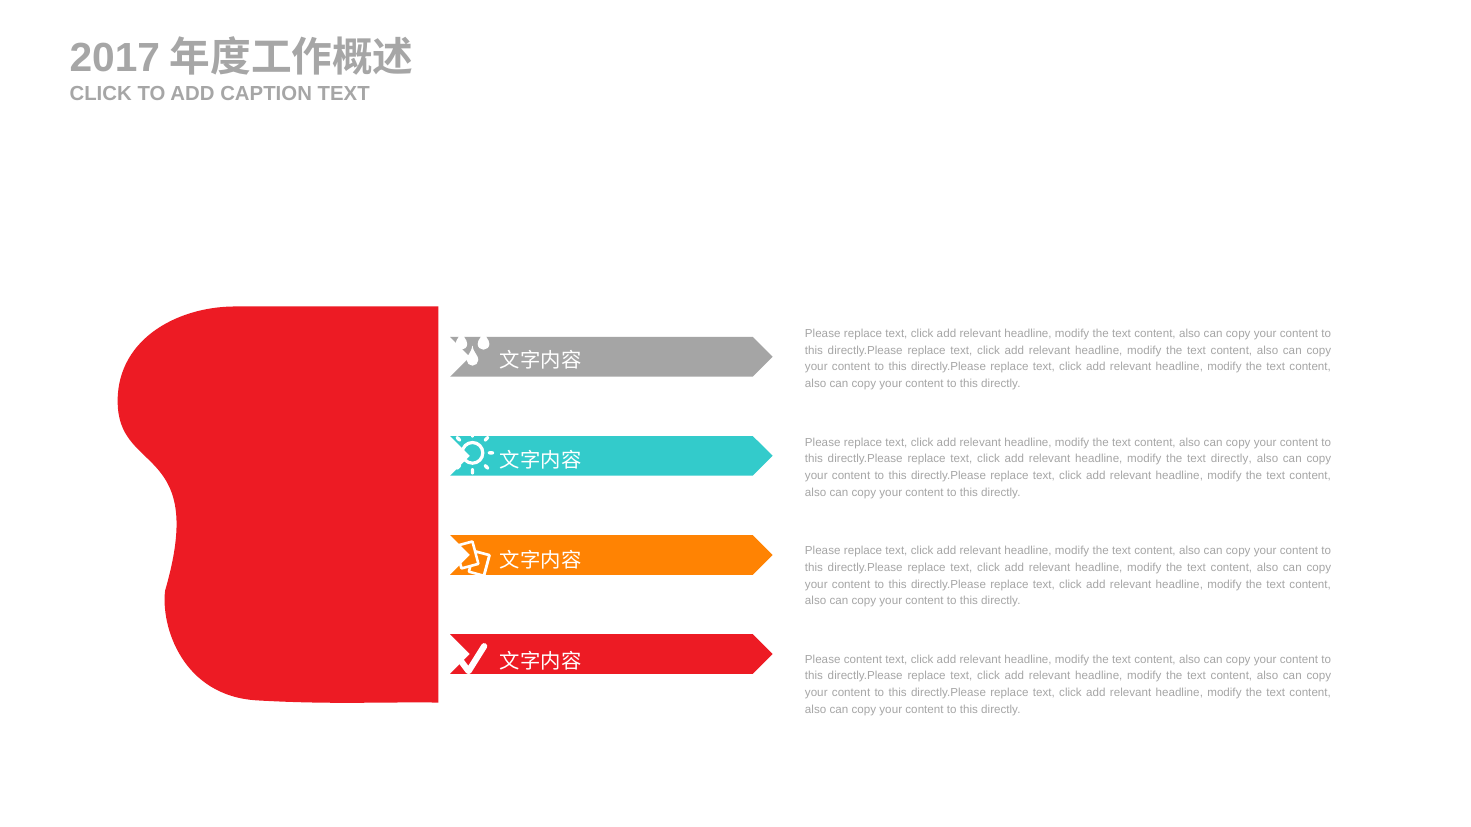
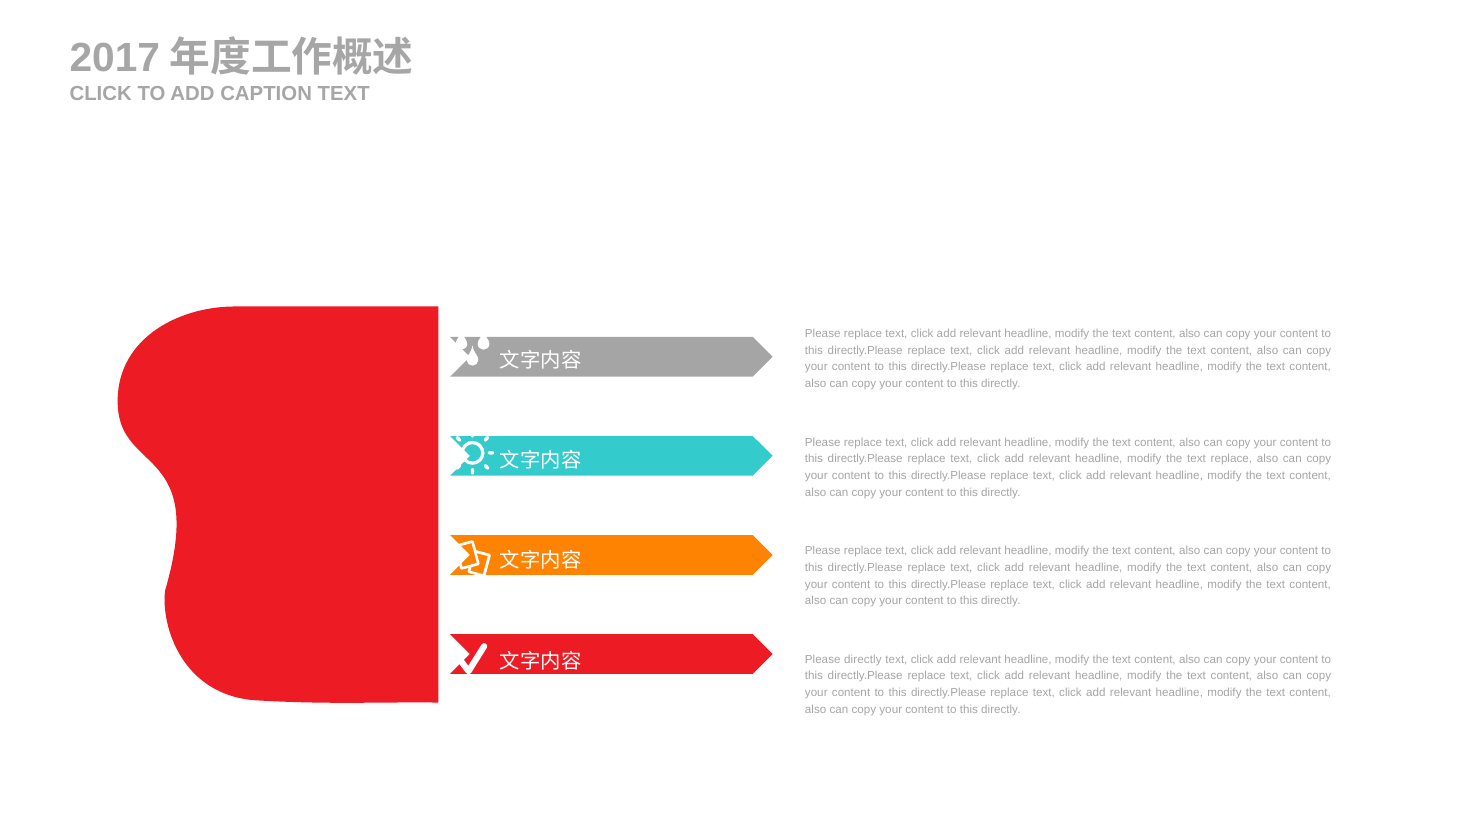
text directly: directly -> replace
Please content: content -> directly
